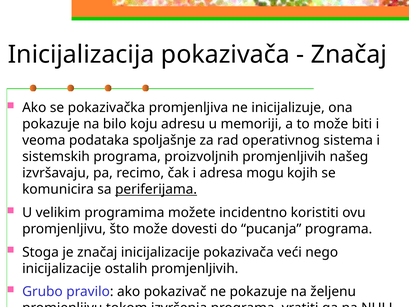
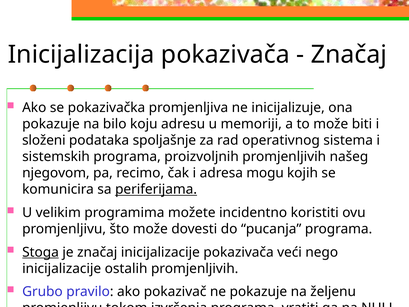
veoma: veoma -> složeni
izvršavaju: izvršavaju -> njegovom
Stoga underline: none -> present
